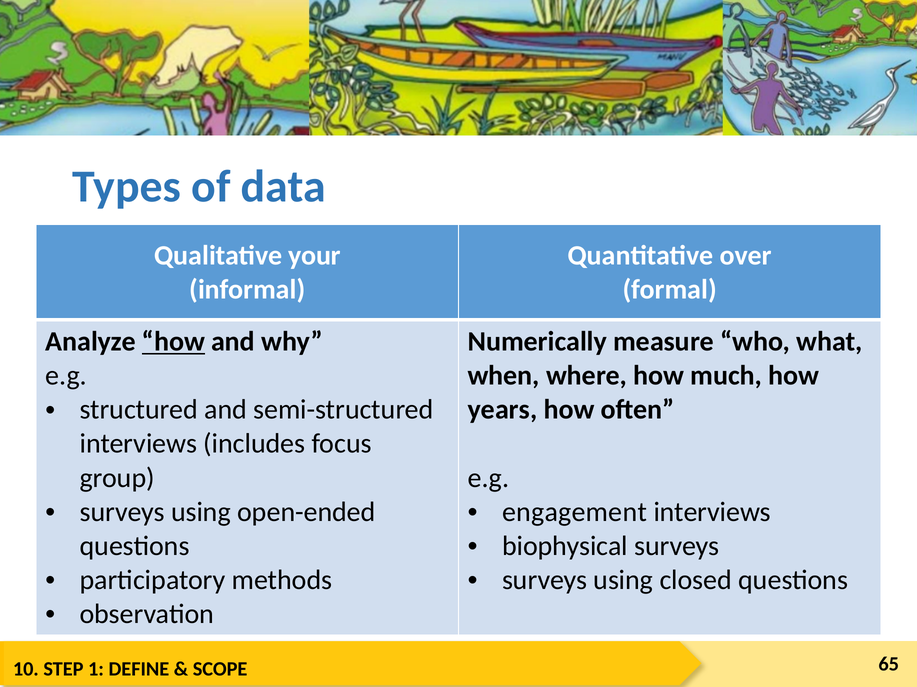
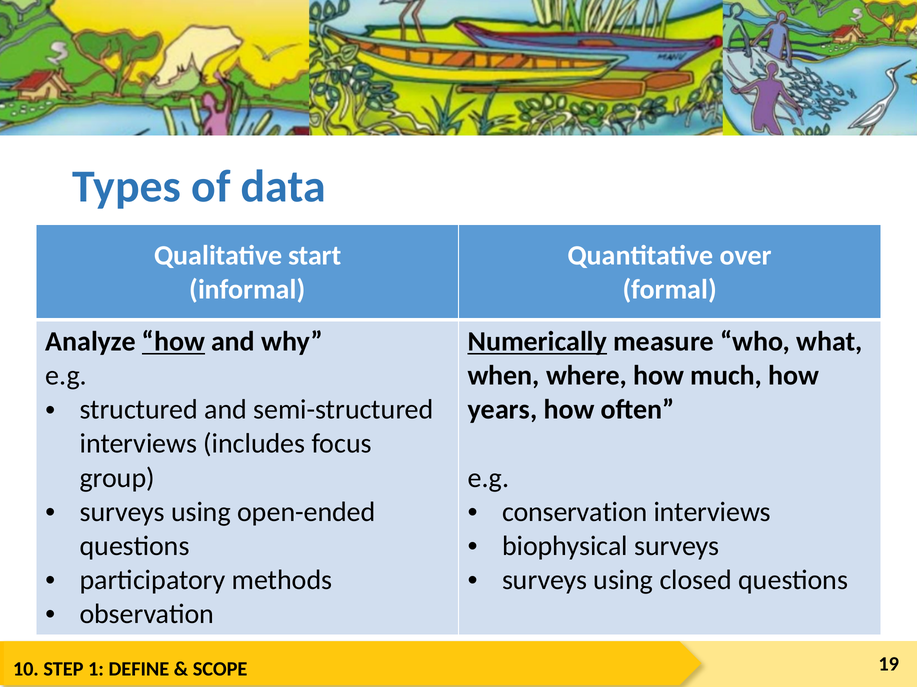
your: your -> start
Numerically underline: none -> present
engagement: engagement -> conservation
65: 65 -> 19
